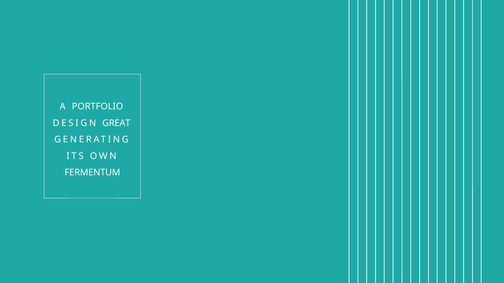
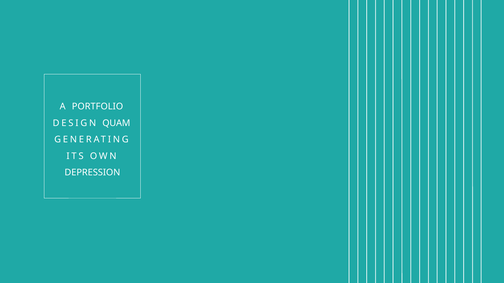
GREAT: GREAT -> QUAM
FERMENTUM: FERMENTUM -> DEPRESSION
